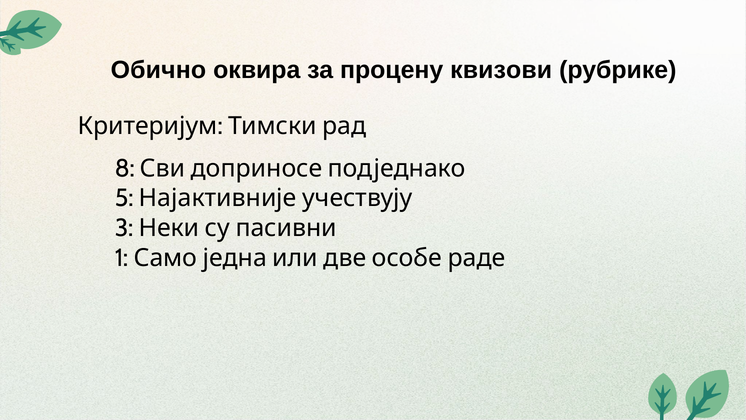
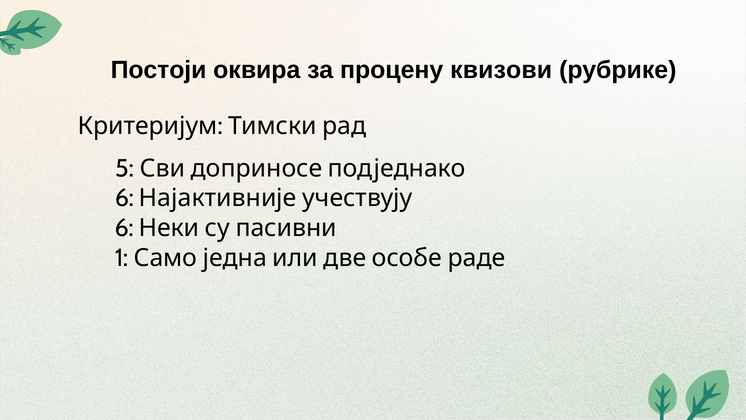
Обично: Обично -> Постоји
8: 8 -> 5
5 at (124, 198): 5 -> 6
3 at (124, 228): 3 -> 6
